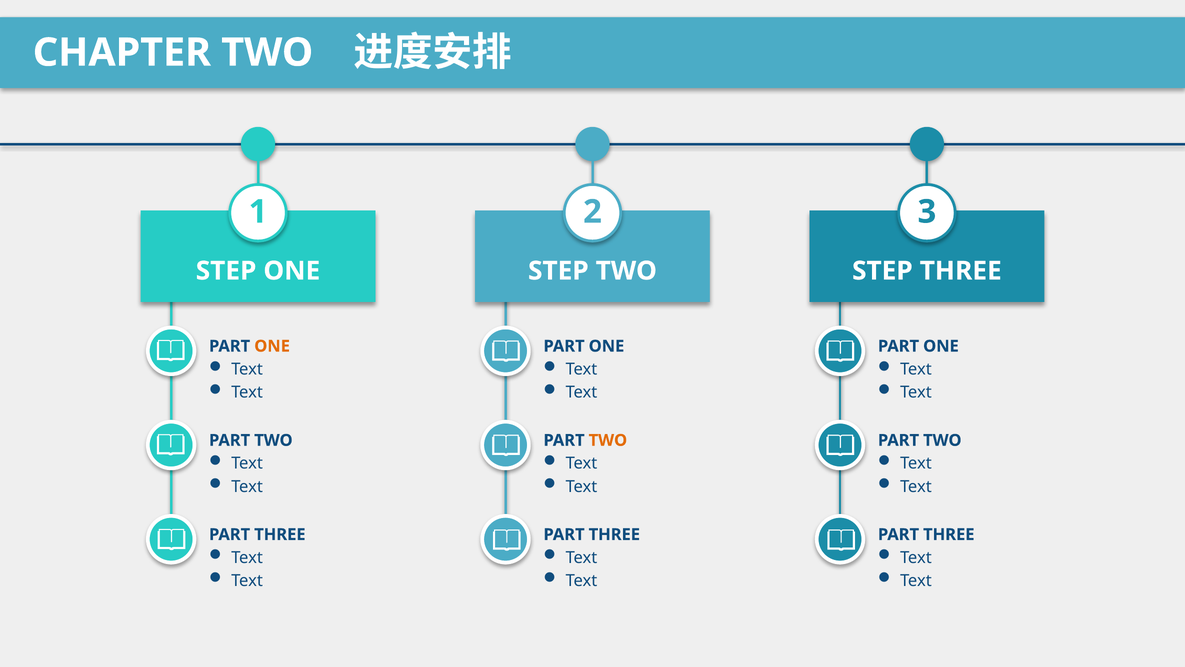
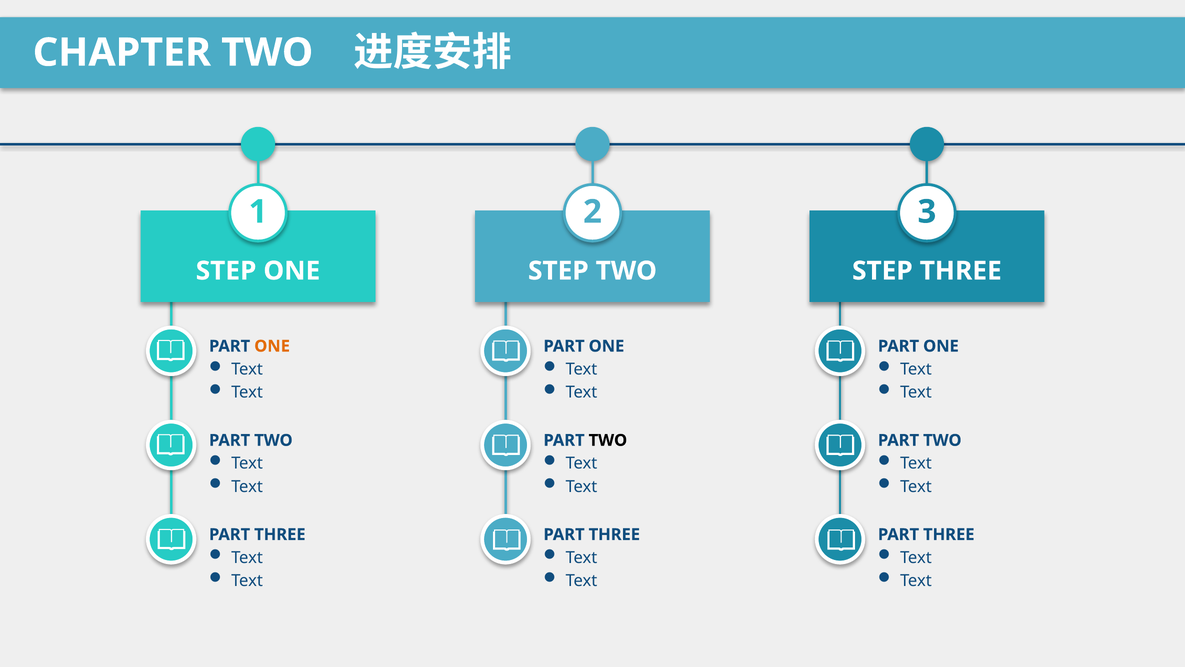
TWO at (608, 440) colour: orange -> black
